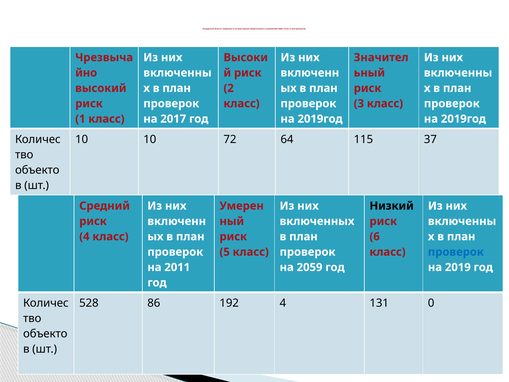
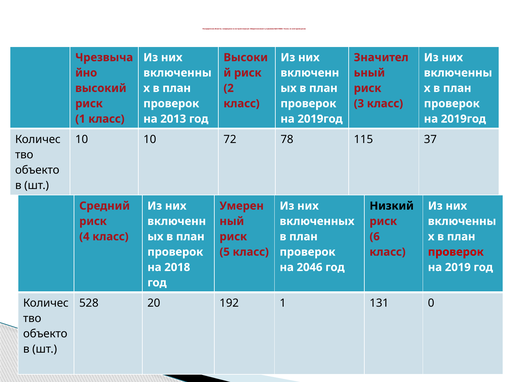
2017: 2017 -> 2013
64: 64 -> 78
проверок at (456, 252) colour: blue -> red
2011: 2011 -> 2018
2059: 2059 -> 2046
86: 86 -> 20
192 4: 4 -> 1
